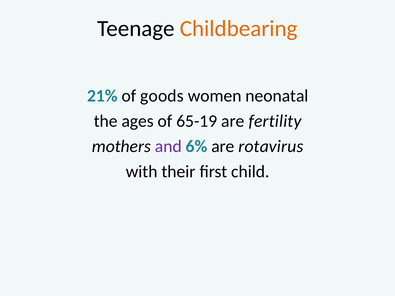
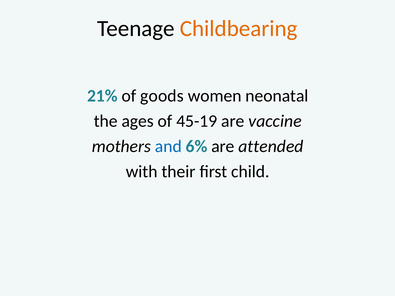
65-19: 65-19 -> 45-19
fertility: fertility -> vaccine
and colour: purple -> blue
rotavirus: rotavirus -> attended
